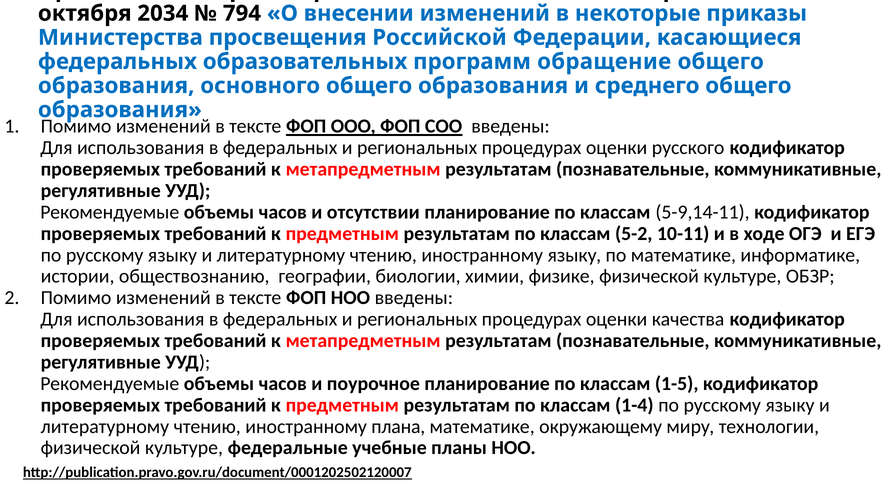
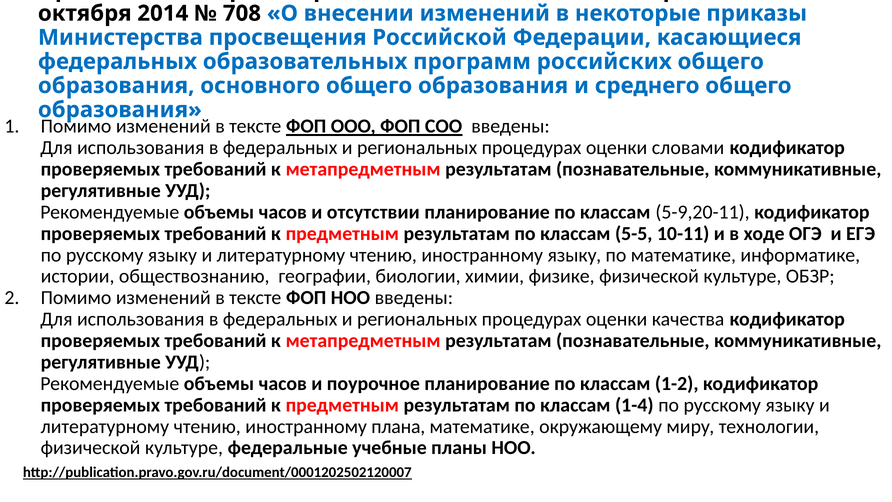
2034: 2034 -> 2014
794: 794 -> 708
обращение: обращение -> российских
русского: русского -> словами
5-9,14-11: 5-9,14-11 -> 5-9,20-11
5-2: 5-2 -> 5-5
1-5: 1-5 -> 1-2
